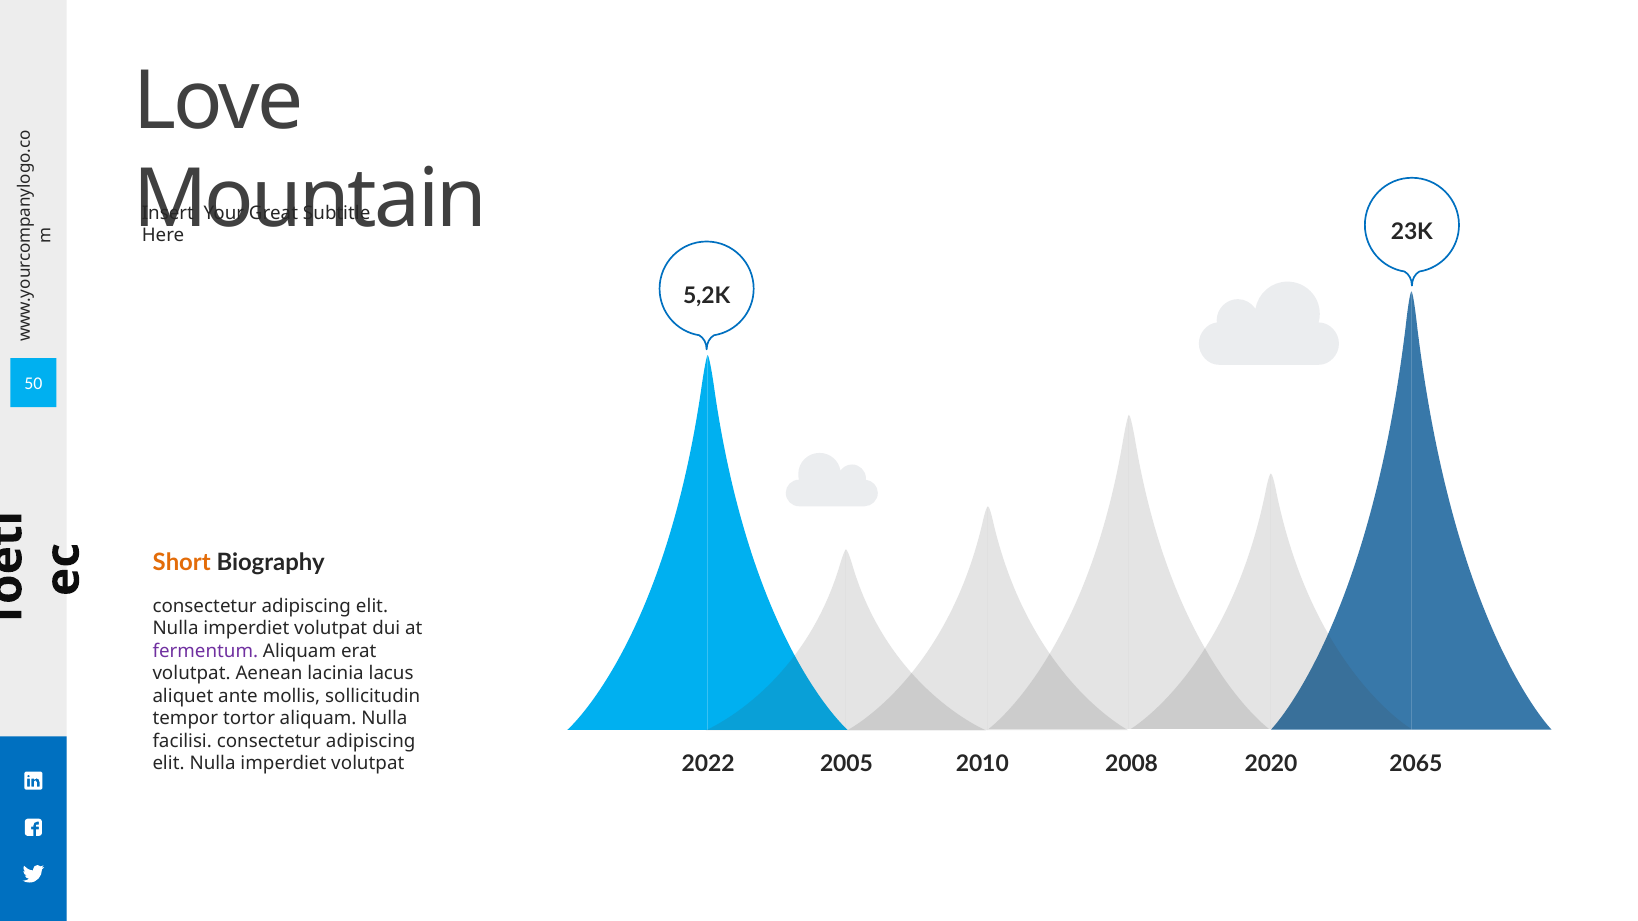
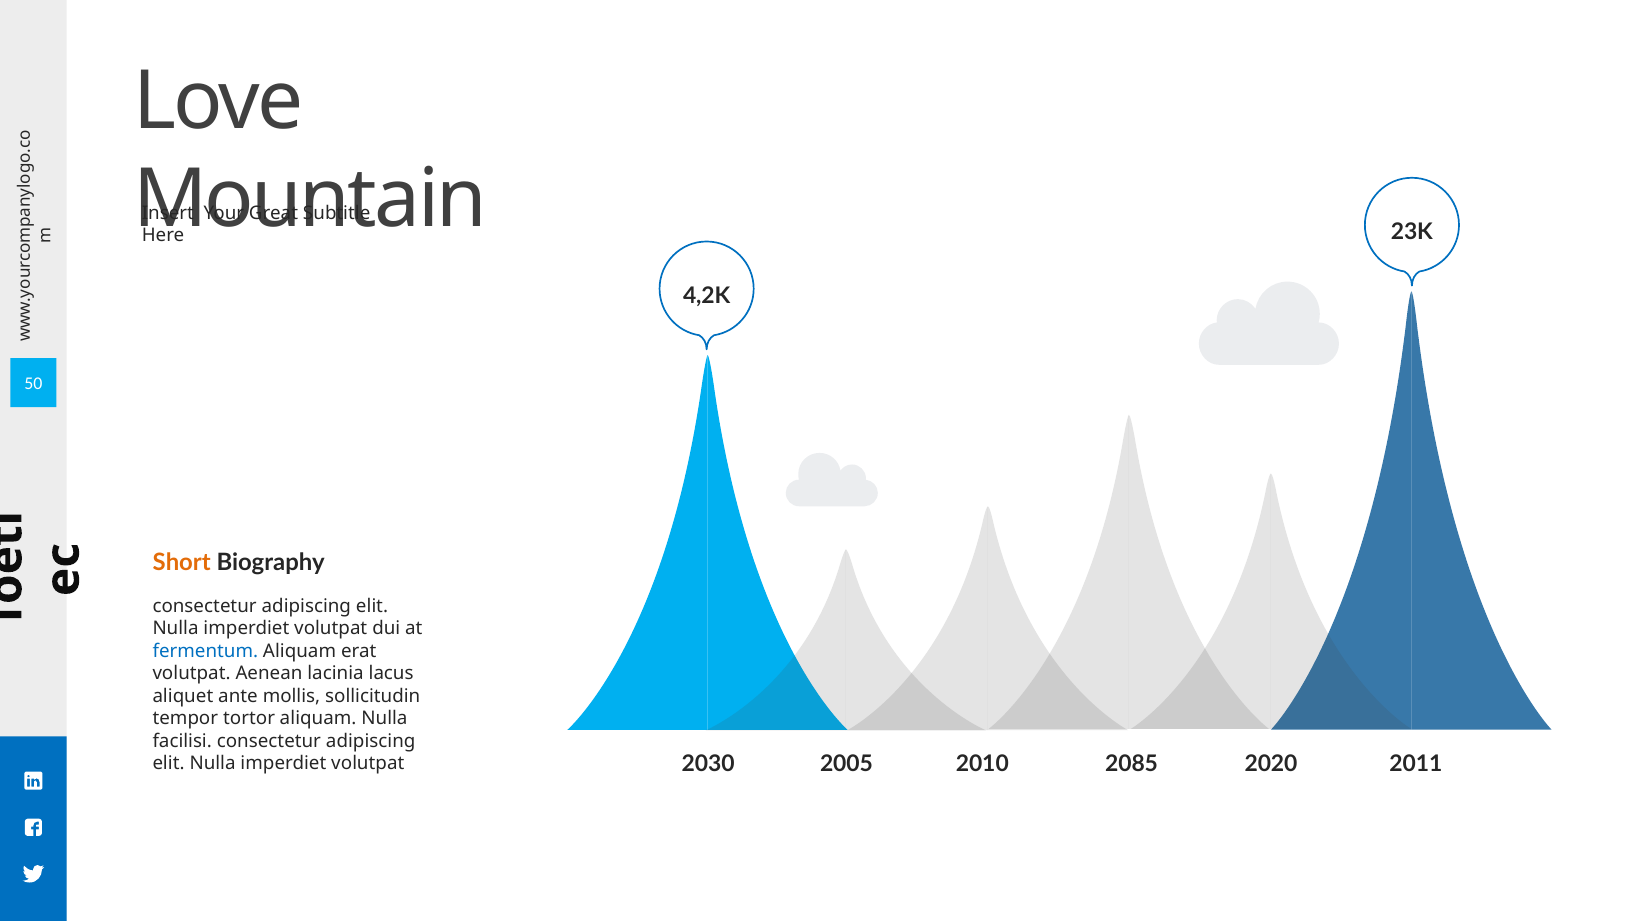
5,2K: 5,2K -> 4,2K
fermentum colour: purple -> blue
2022: 2022 -> 2030
2008: 2008 -> 2085
2065: 2065 -> 2011
